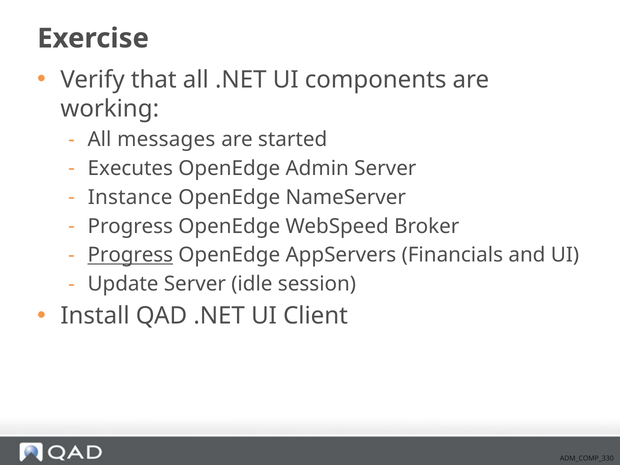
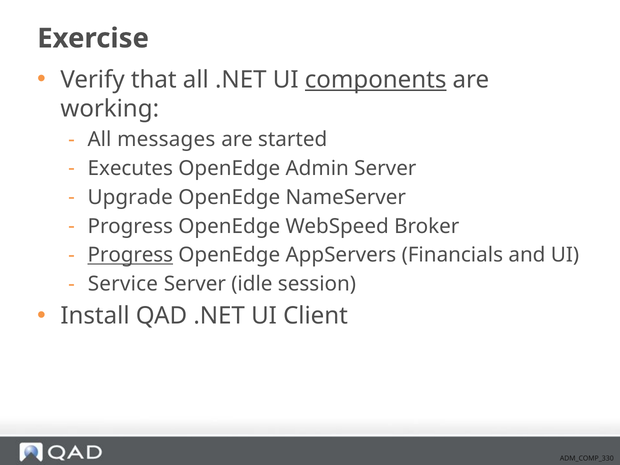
components underline: none -> present
Instance: Instance -> Upgrade
Update: Update -> Service
